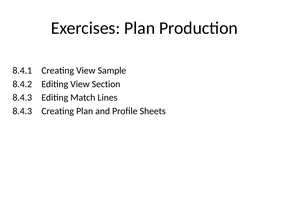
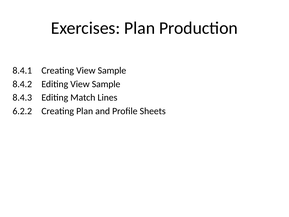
Editing View Section: Section -> Sample
8.4.3 at (22, 111): 8.4.3 -> 6.2.2
